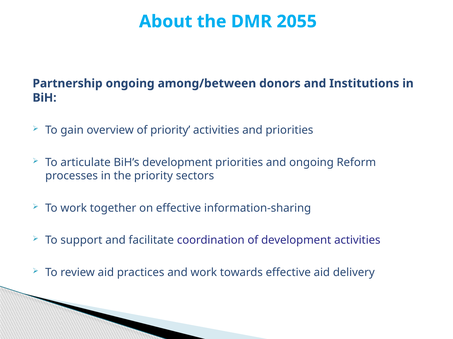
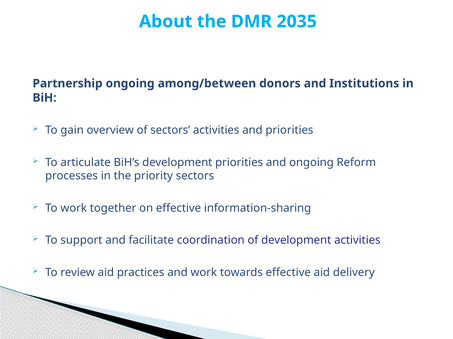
2055: 2055 -> 2035
of priority: priority -> sectors
